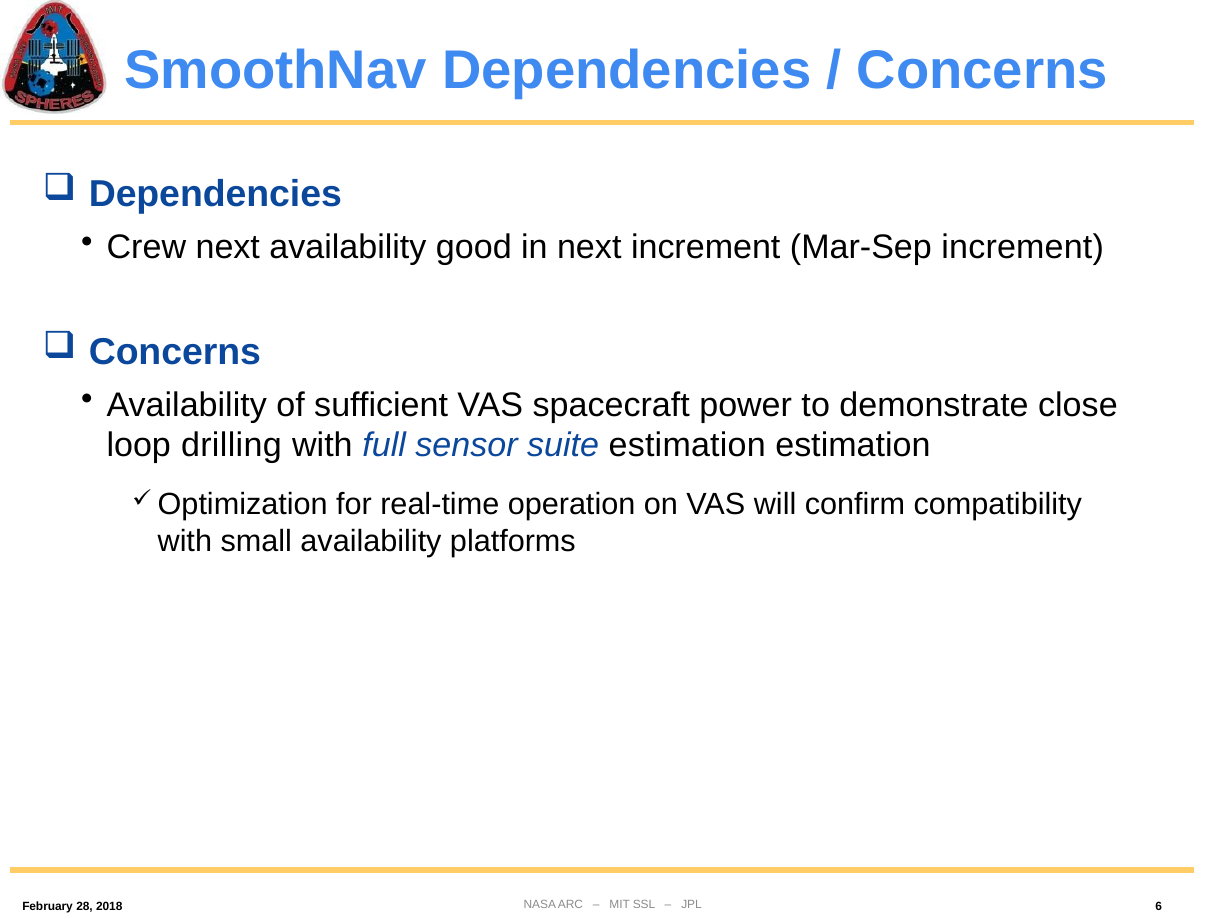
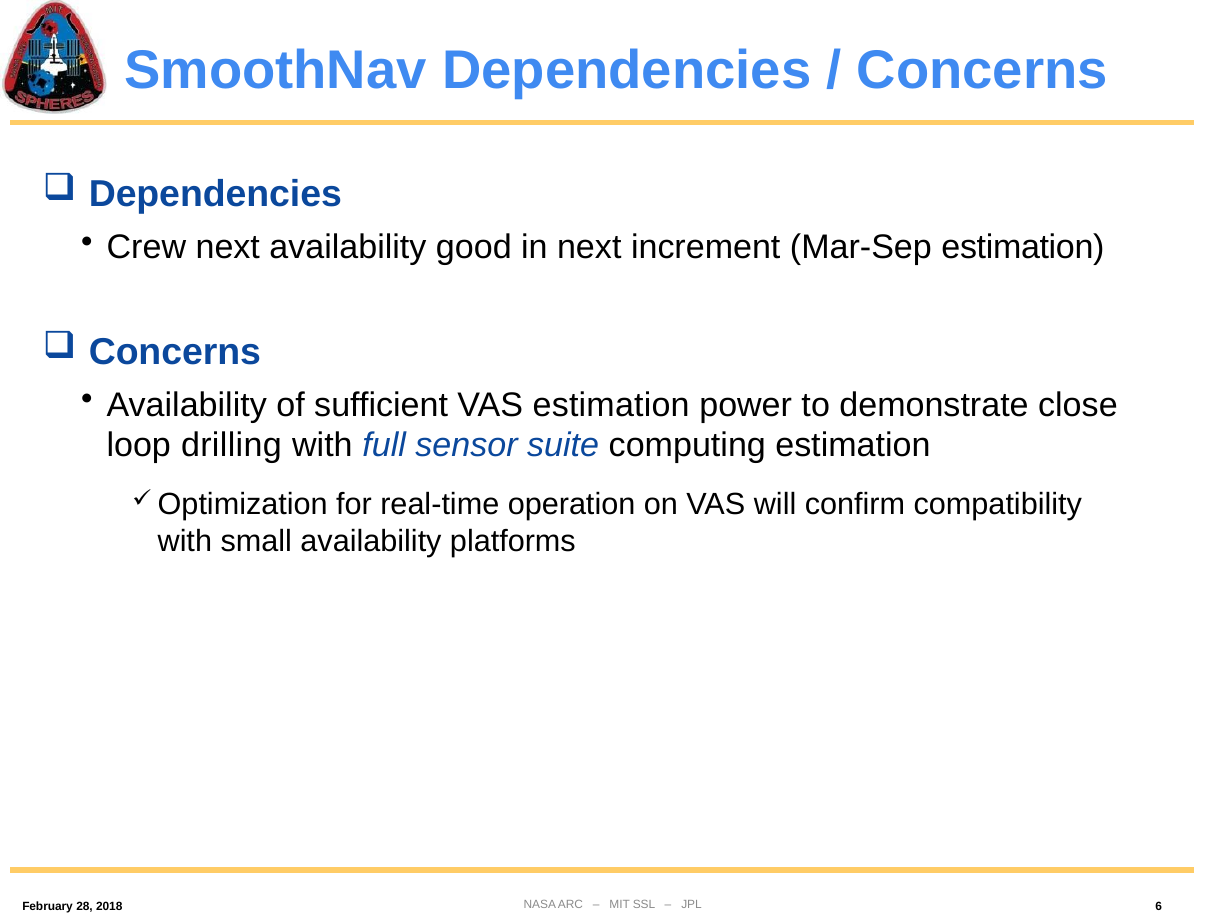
Mar-Sep increment: increment -> estimation
VAS spacecraft: spacecraft -> estimation
suite estimation: estimation -> computing
